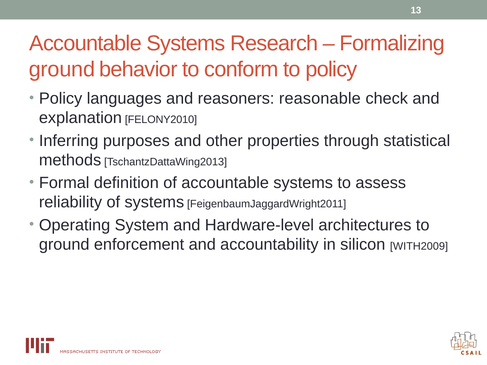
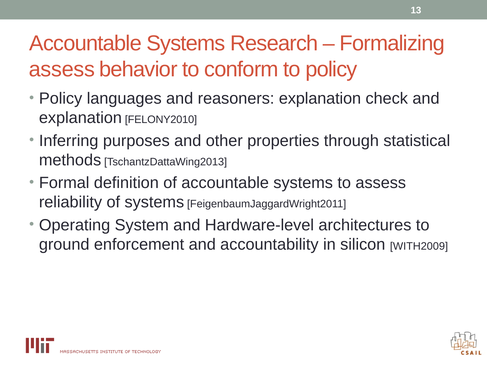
ground at (62, 69): ground -> assess
reasoners reasonable: reasonable -> explanation
